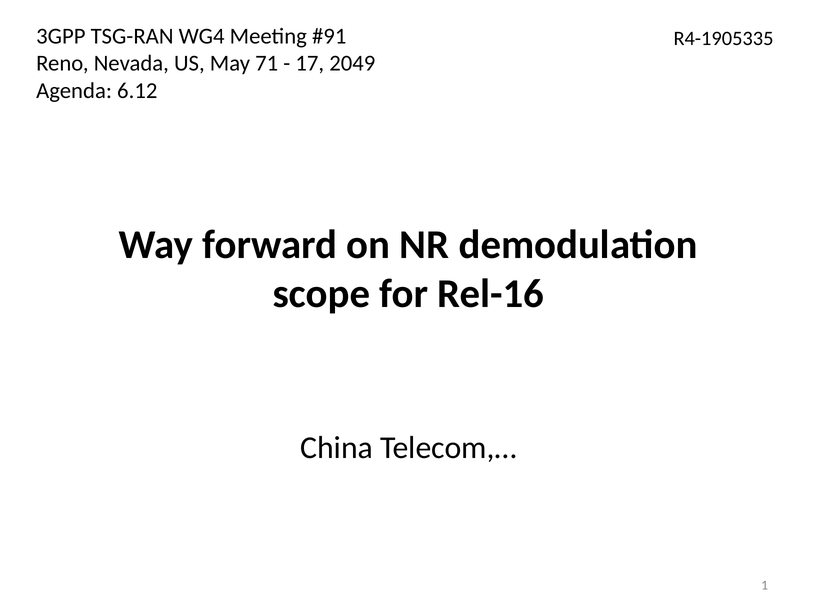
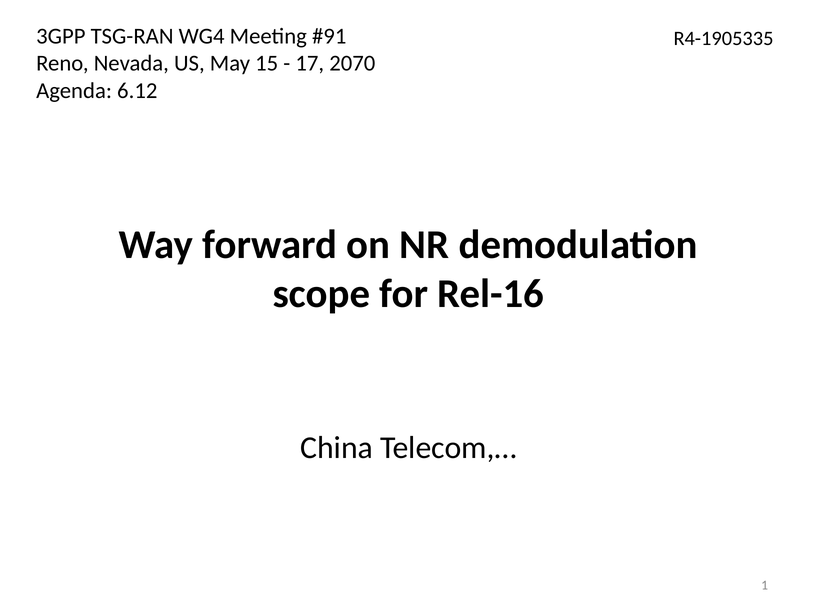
71: 71 -> 15
2049: 2049 -> 2070
